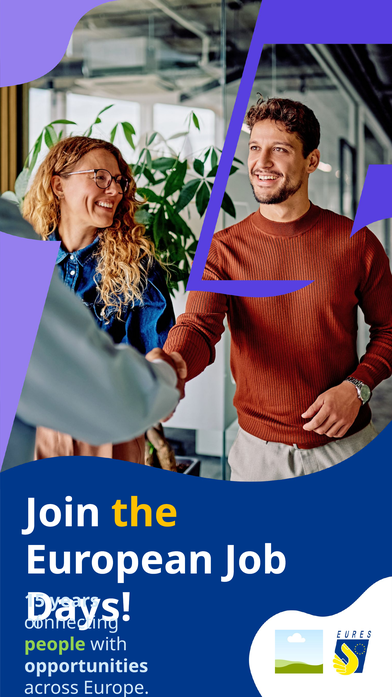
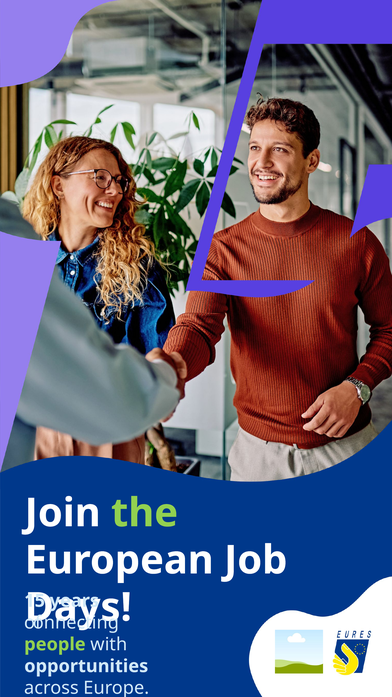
the colour: yellow -> light green
